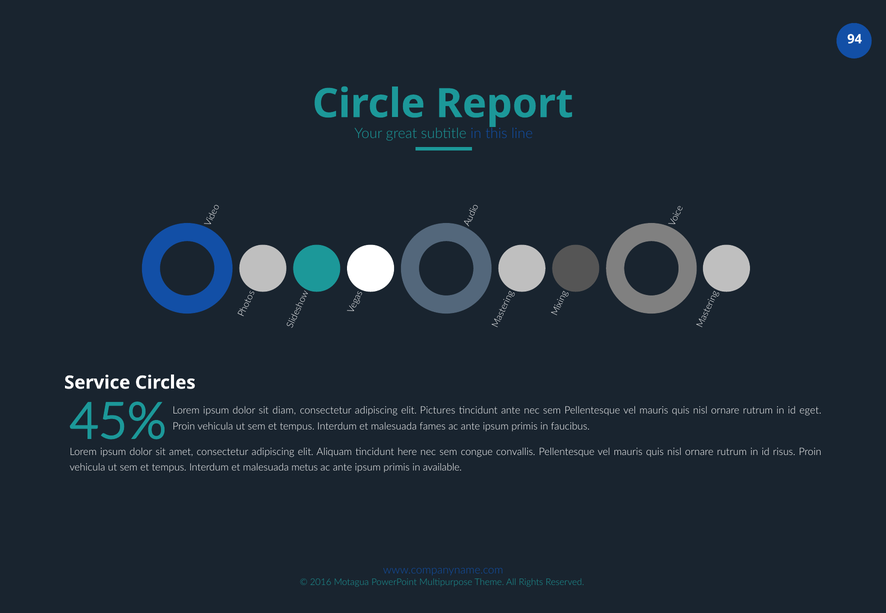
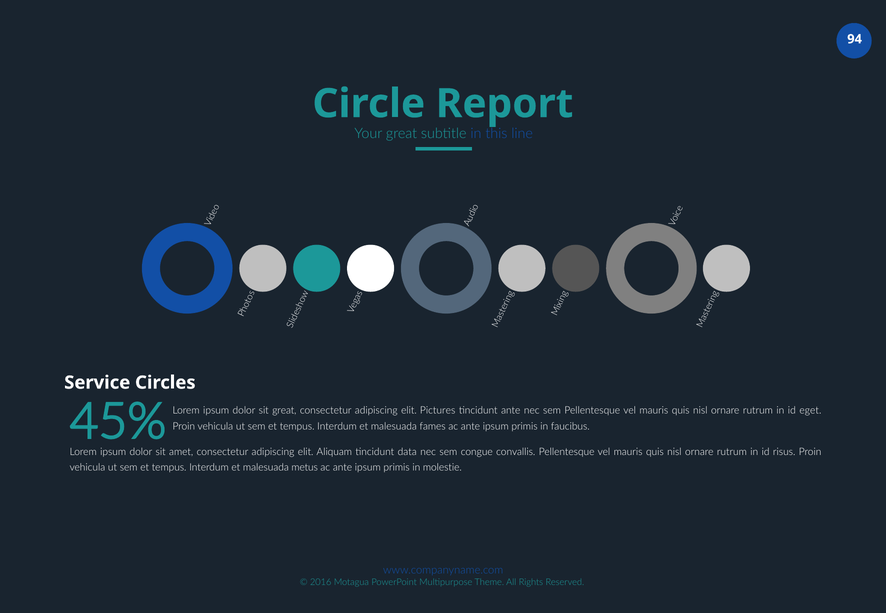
sit diam: diam -> great
here: here -> data
available: available -> molestie
